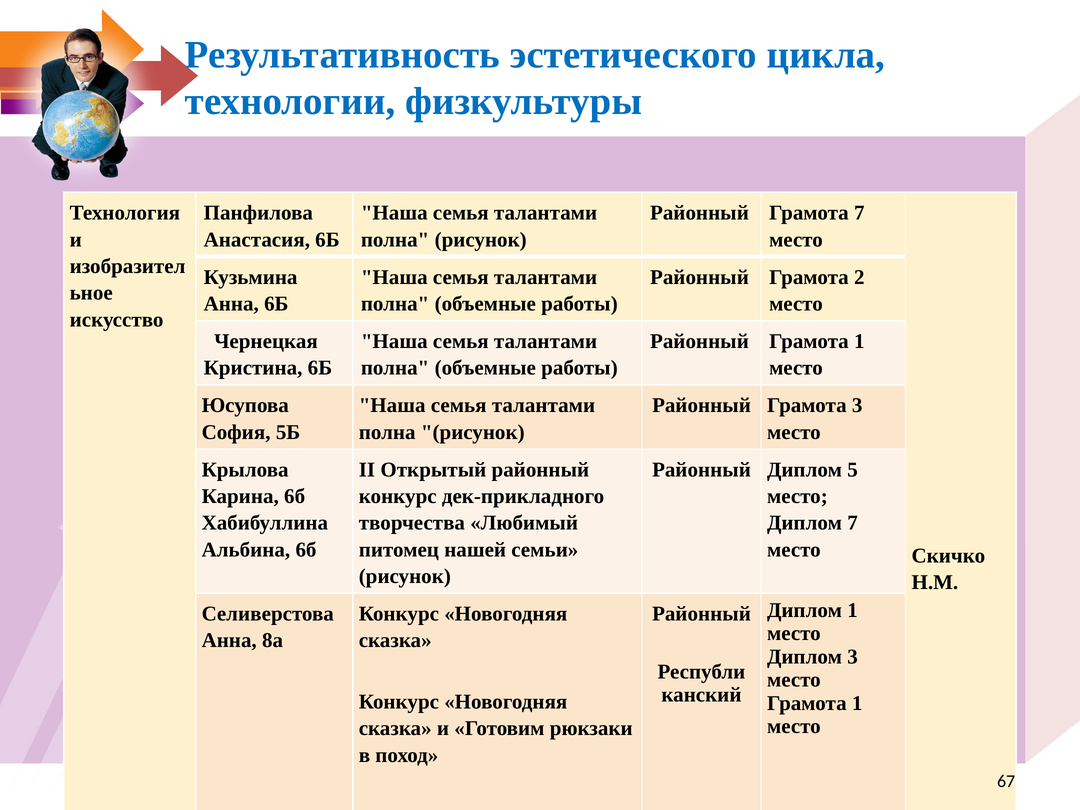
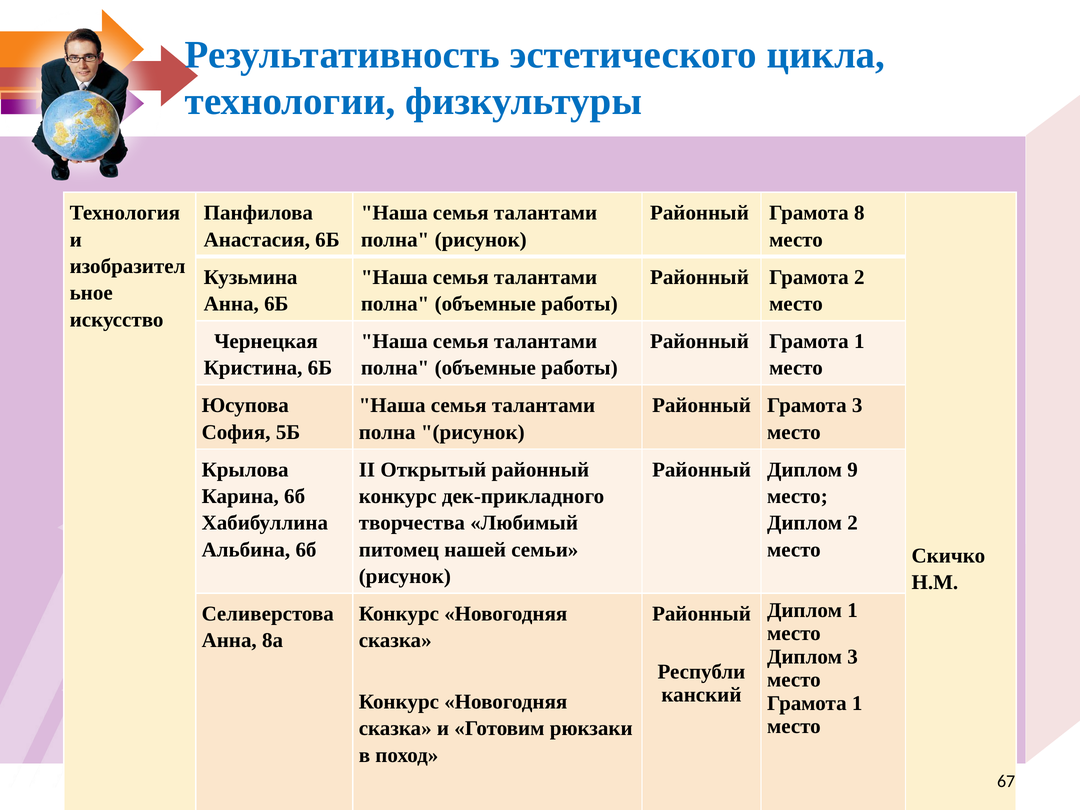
Грамота 7: 7 -> 8
5: 5 -> 9
Диплом 7: 7 -> 2
